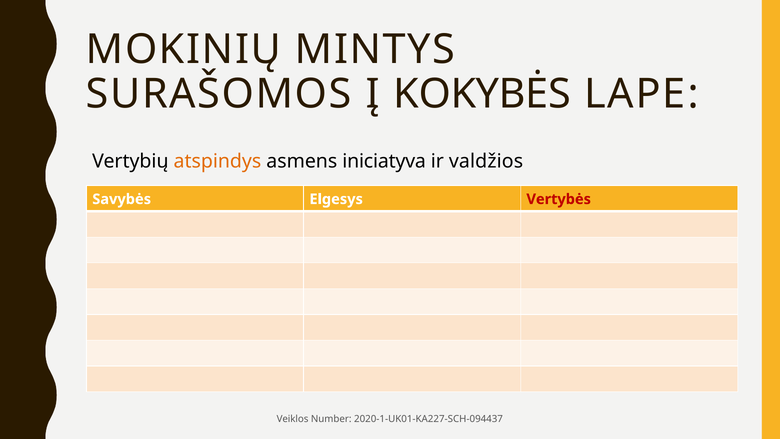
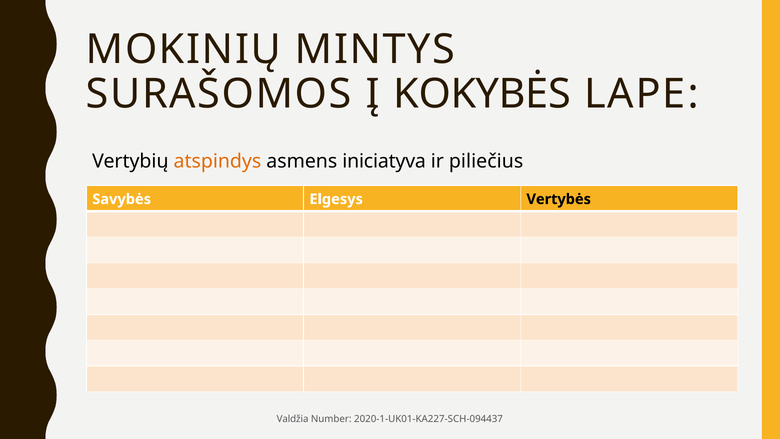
valdžios: valdžios -> piliečius
Vertybės colour: red -> black
Veiklos: Veiklos -> Valdžia
